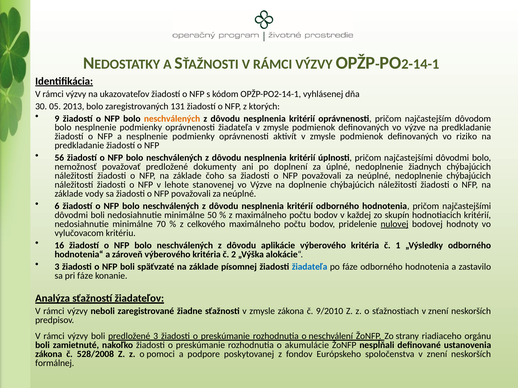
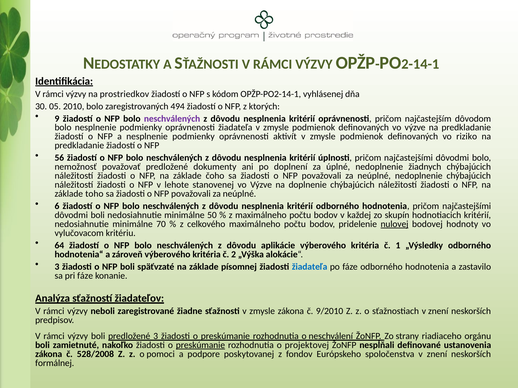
ukazovateľov: ukazovateľov -> prostriedkov
2013: 2013 -> 2010
131: 131 -> 494
neschválených at (172, 119) colour: orange -> purple
vody: vody -> toho
16: 16 -> 64
preskúmanie at (200, 345) underline: none -> present
akumulácie: akumulácie -> projektovej
